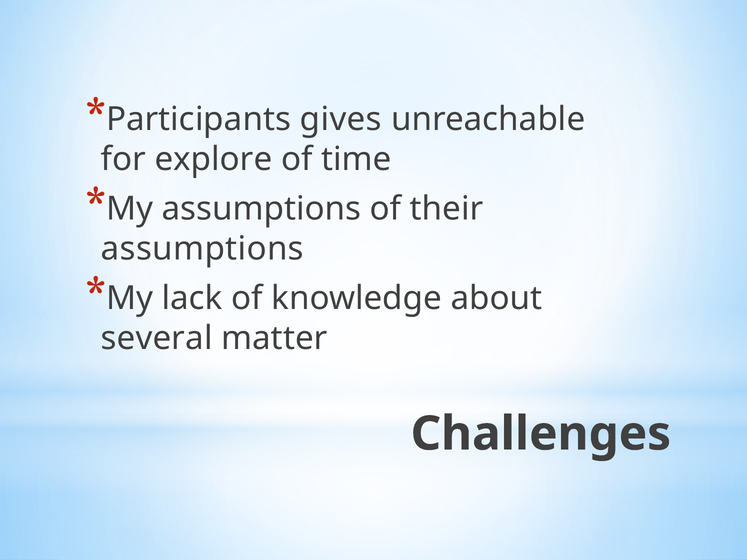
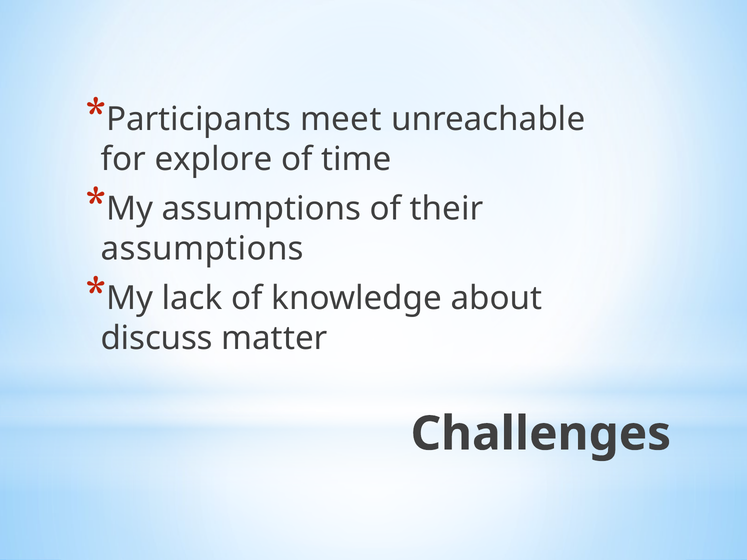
gives: gives -> meet
several: several -> discuss
